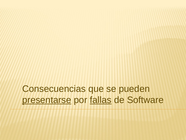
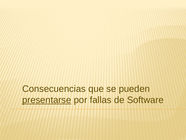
fallas underline: present -> none
